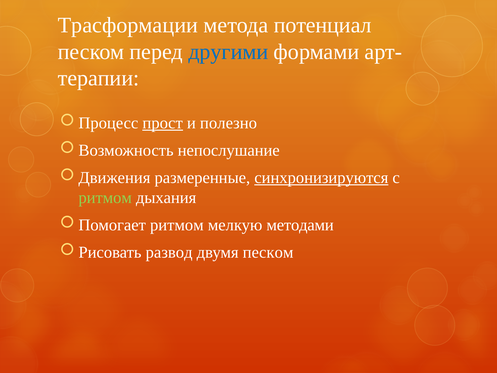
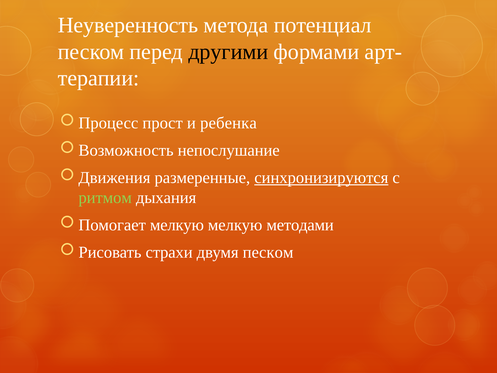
Трасформации: Трасформации -> Неуверенность
другими colour: blue -> black
прост underline: present -> none
полезно: полезно -> ребенка
ритмом at (177, 225): ритмом -> мелкую
развод: развод -> страхи
